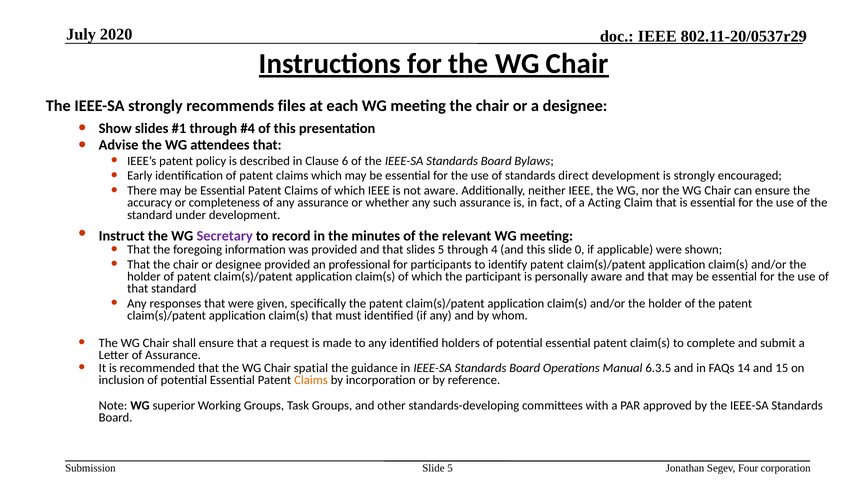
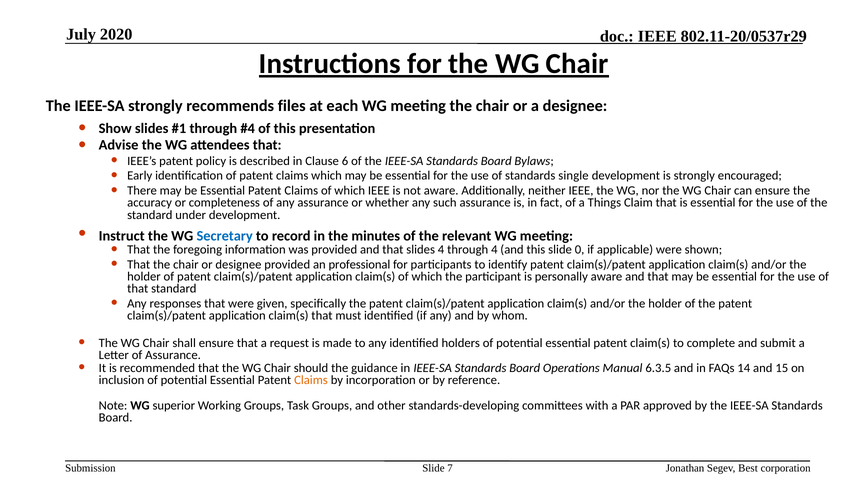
direct: direct -> single
Acting: Acting -> Things
Secretary colour: purple -> blue
slides 5: 5 -> 4
spatial: spatial -> should
Slide 5: 5 -> 7
Four: Four -> Best
